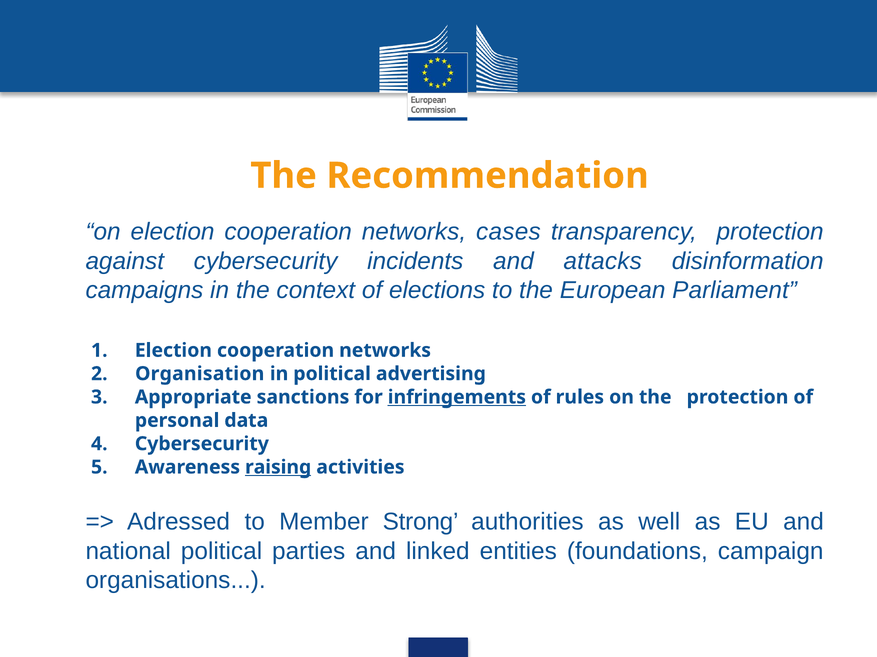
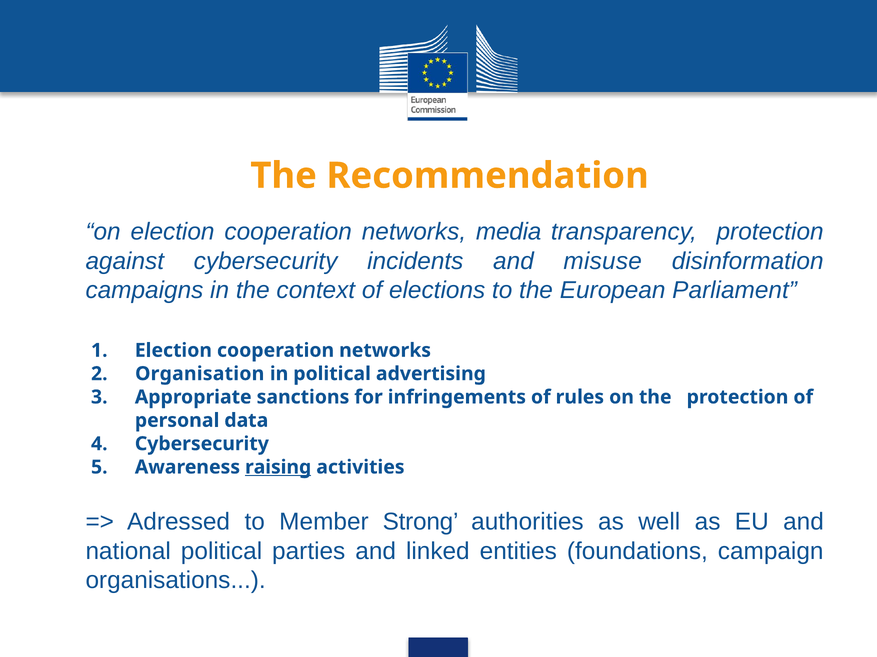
cases: cases -> media
attacks: attacks -> misuse
infringements underline: present -> none
